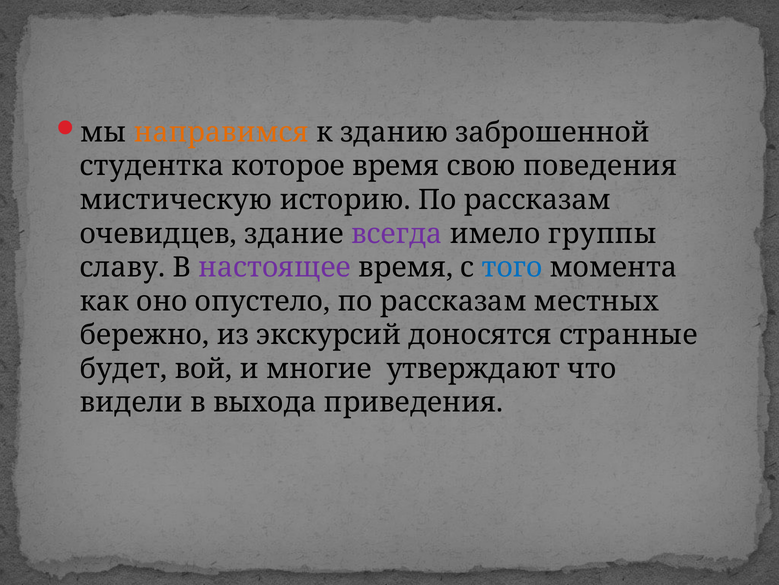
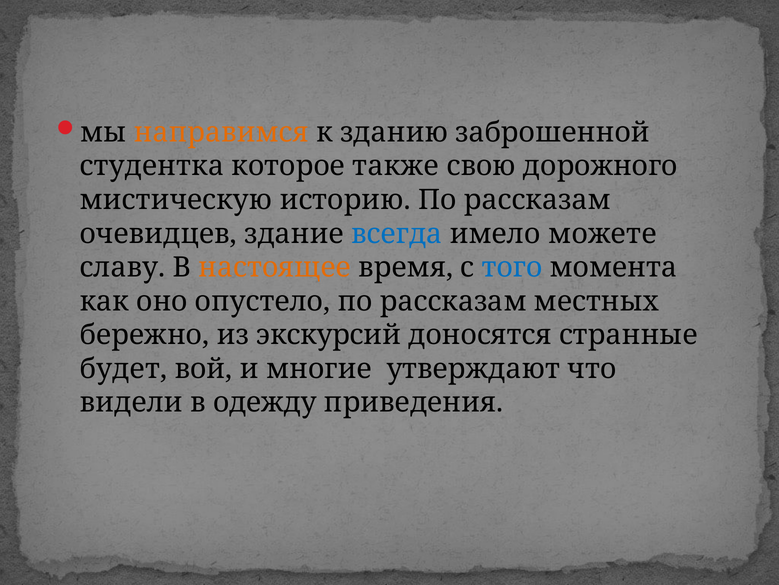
которое время: время -> также
поведения: поведения -> дорожного
всегда colour: purple -> blue
группы: группы -> можете
настоящее colour: purple -> orange
выхода: выхода -> одежду
